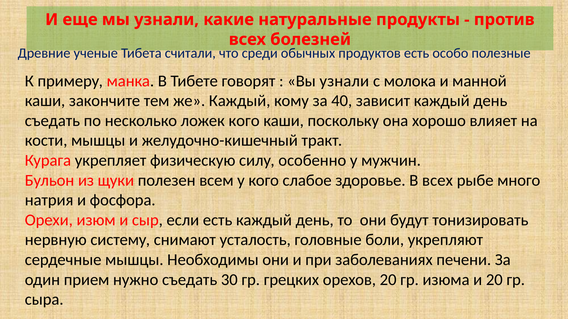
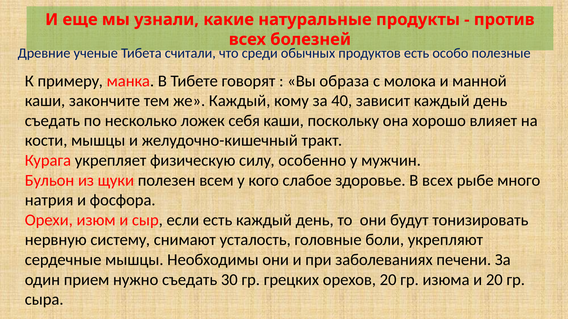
Вы узнали: узнали -> образа
ложек кого: кого -> себя
